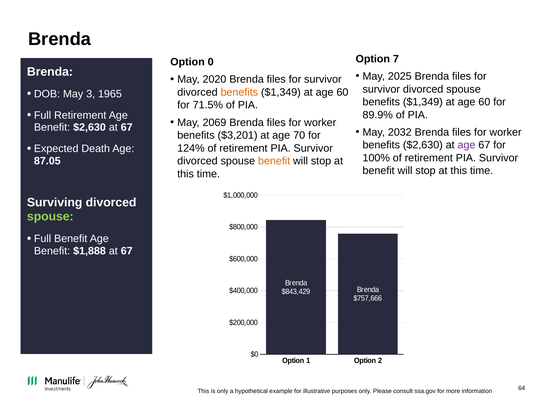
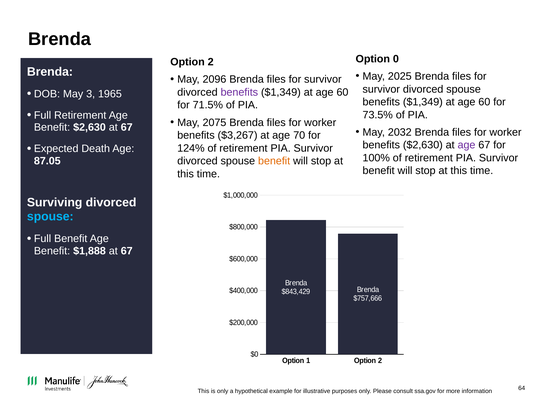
7: 7 -> 0
0 at (211, 62): 0 -> 2
2020: 2020 -> 2096
benefits at (239, 92) colour: orange -> purple
89.9%: 89.9% -> 73.5%
2069: 2069 -> 2075
$3,201: $3,201 -> $3,267
spouse at (50, 216) colour: light green -> light blue
